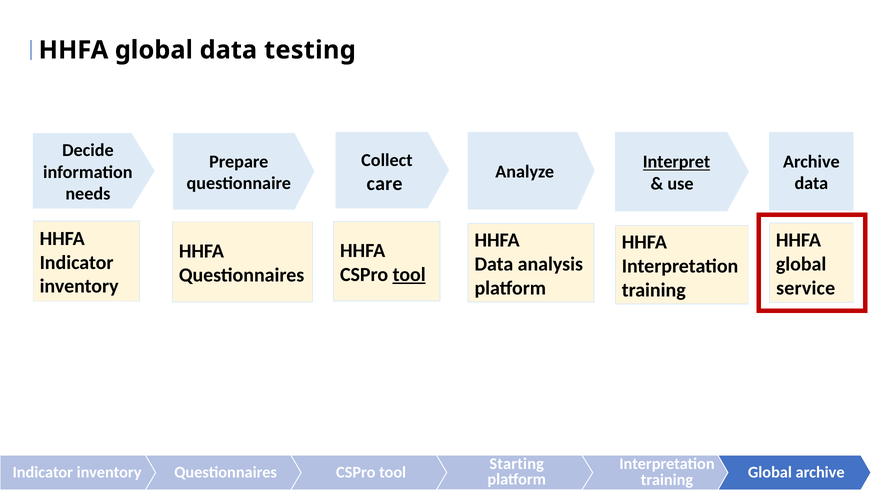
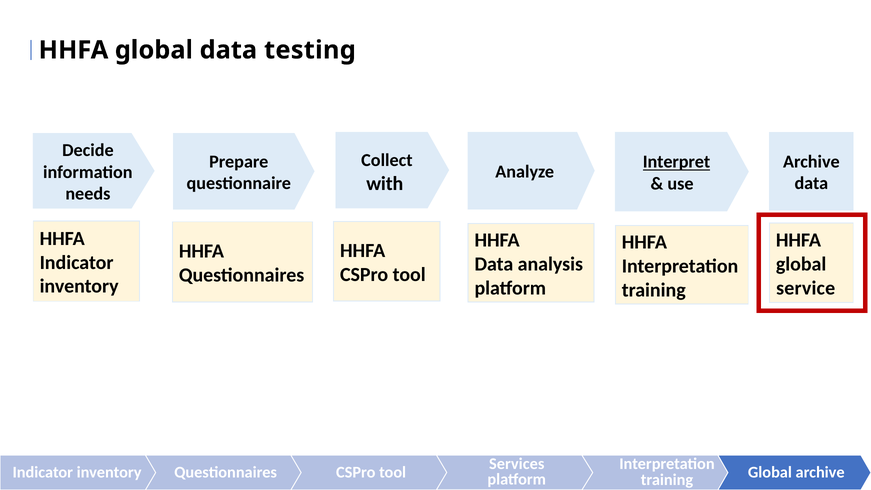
care: care -> with
tool at (409, 275) underline: present -> none
Starting: Starting -> Services
